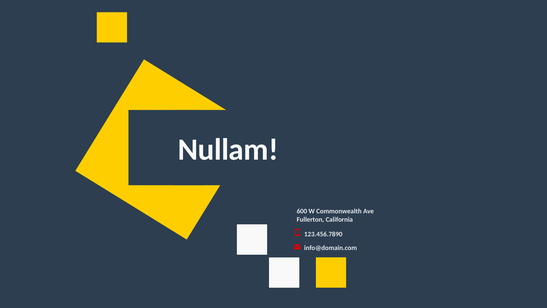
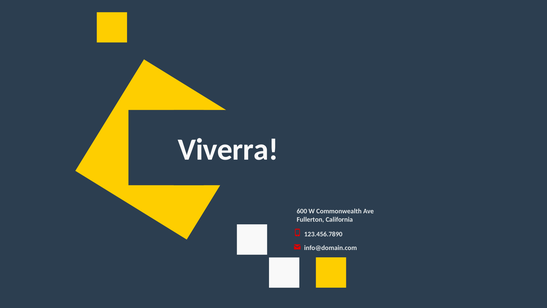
Nullam: Nullam -> Viverra
